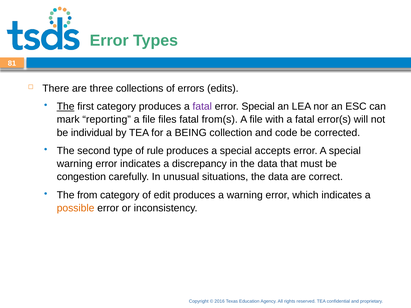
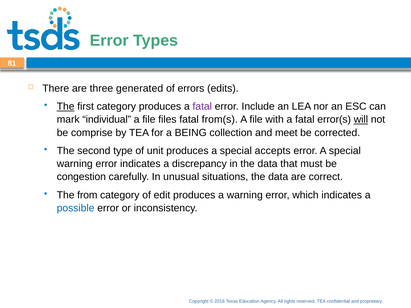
collections: collections -> generated
error Special: Special -> Include
reporting: reporting -> individual
will underline: none -> present
individual: individual -> comprise
code: code -> meet
rule: rule -> unit
possible colour: orange -> blue
